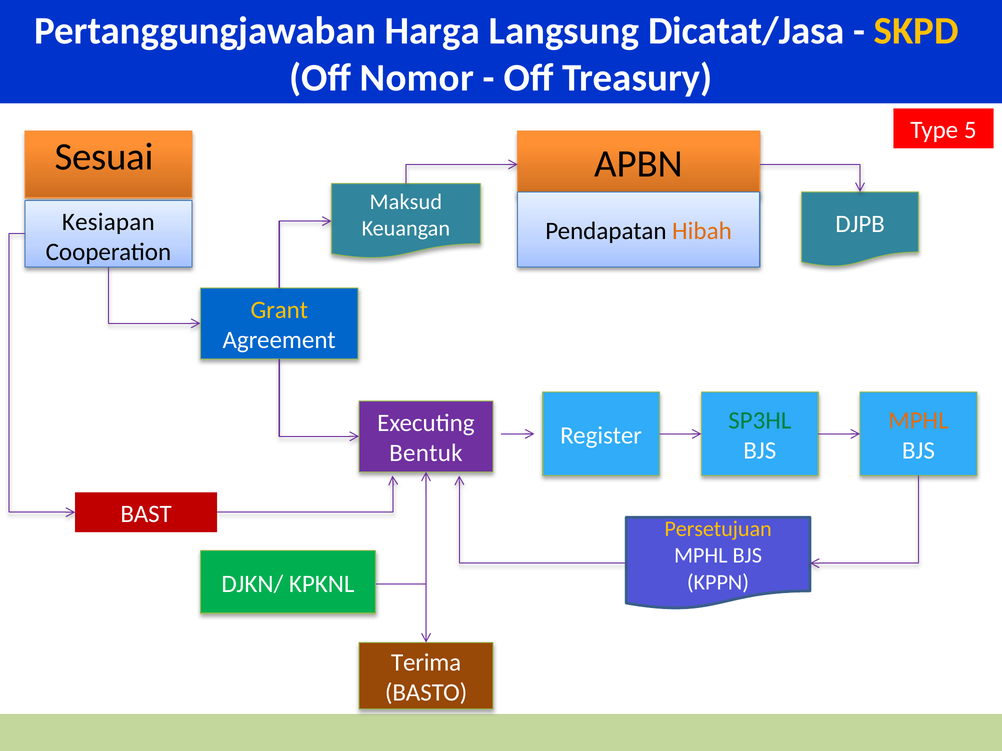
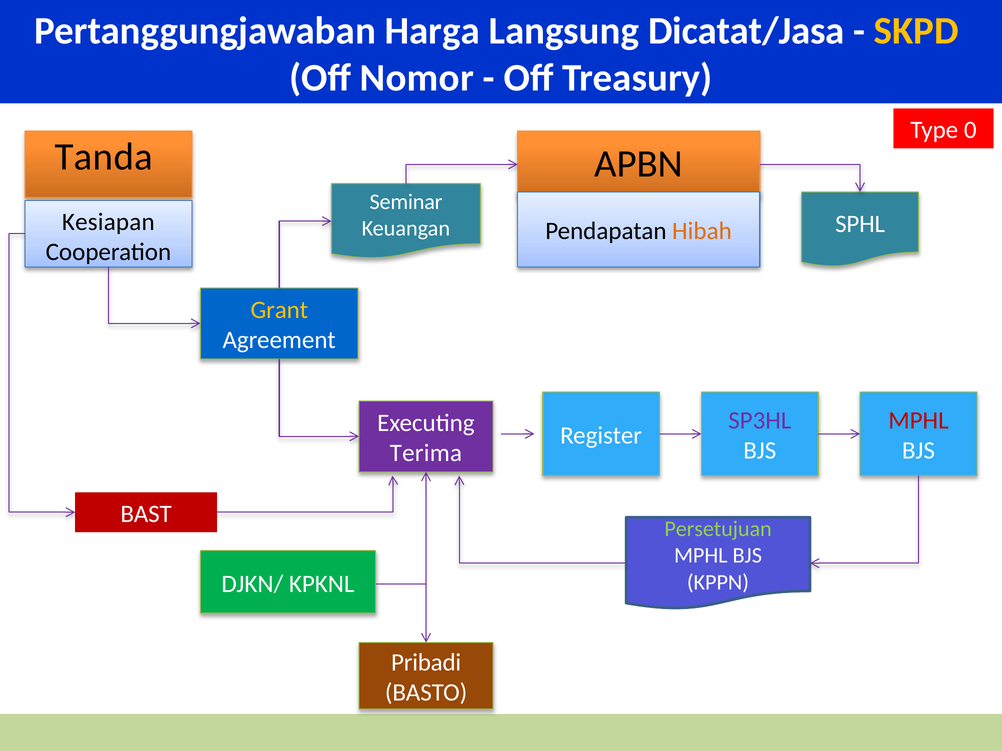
5: 5 -> 0
Sesuai: Sesuai -> Tanda
Maksud: Maksud -> Seminar
DJPB: DJPB -> SPHL
SP3HL colour: green -> purple
MPHL at (918, 421) colour: orange -> red
Bentuk: Bentuk -> Terima
Persetujuan colour: yellow -> light green
Terima: Terima -> Pribadi
